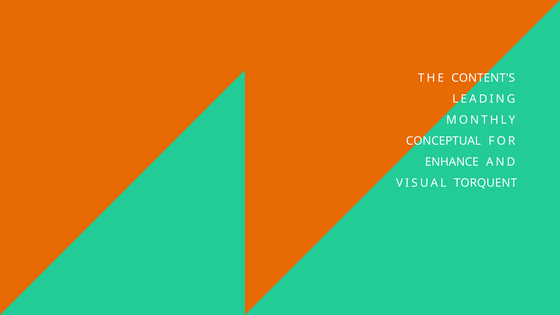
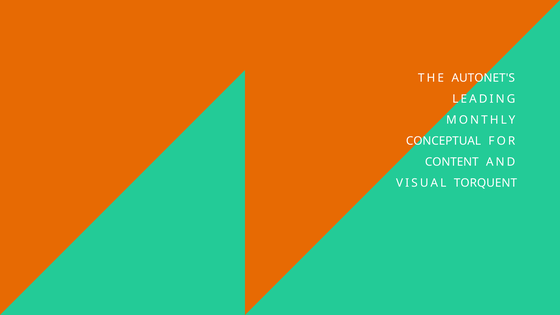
CONTENT'S: CONTENT'S -> AUTONET'S
ENHANCE: ENHANCE -> CONTENT
